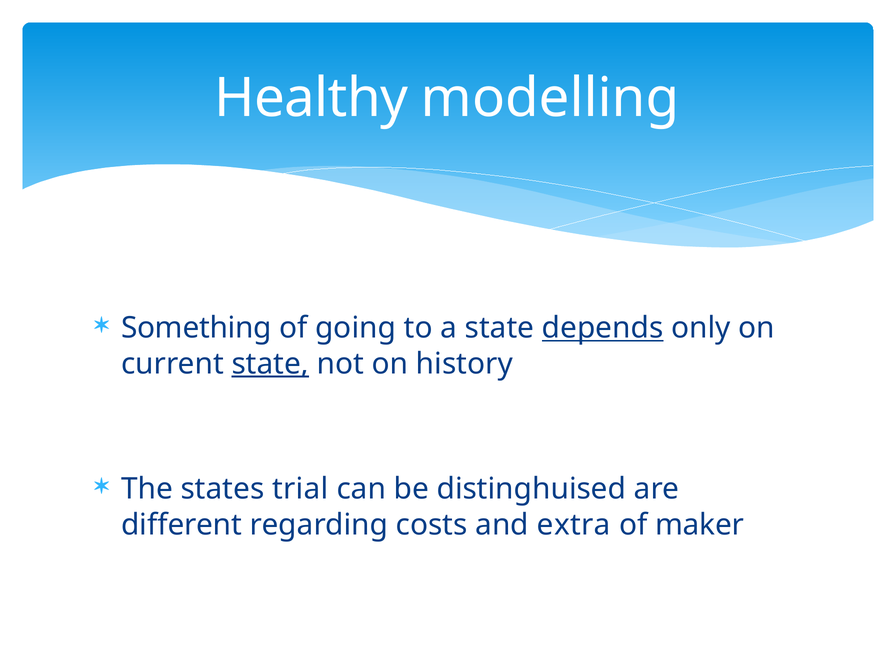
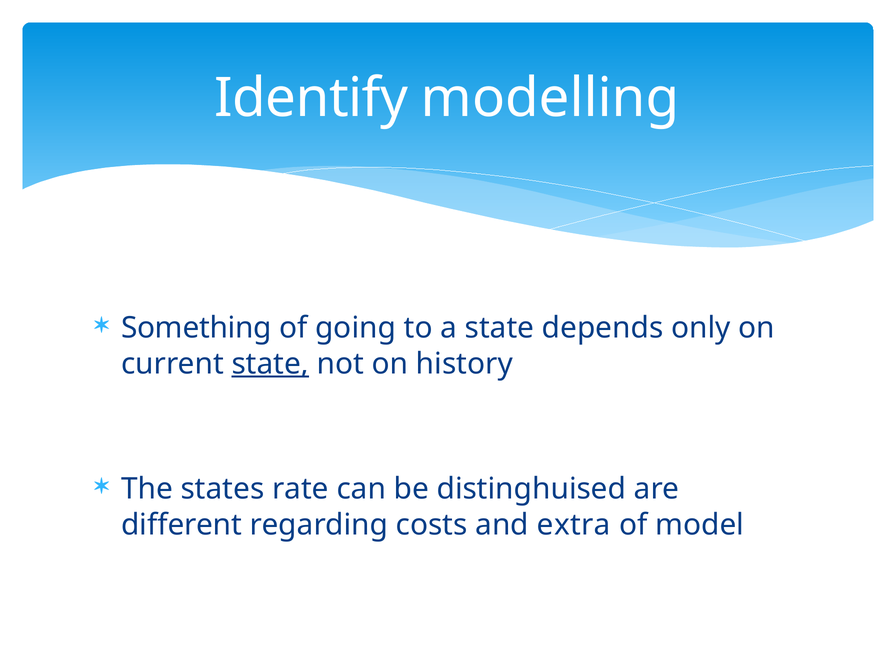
Healthy: Healthy -> Identify
depends underline: present -> none
trial: trial -> rate
maker: maker -> model
